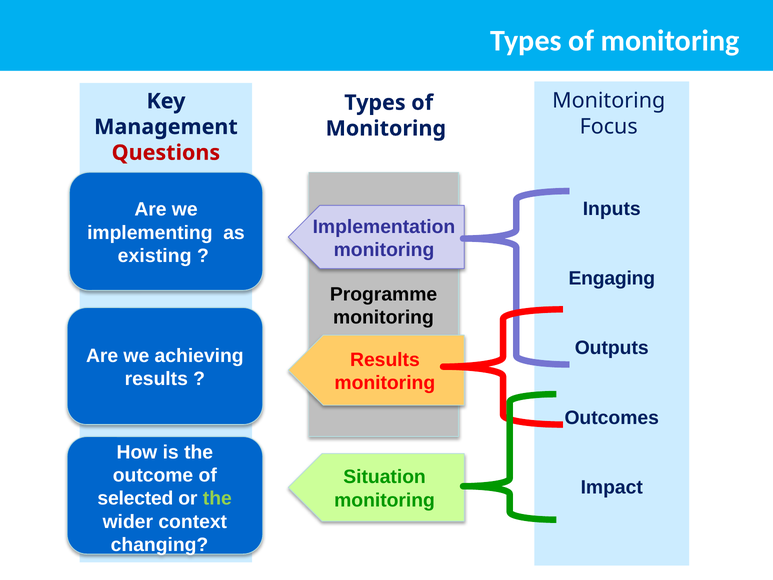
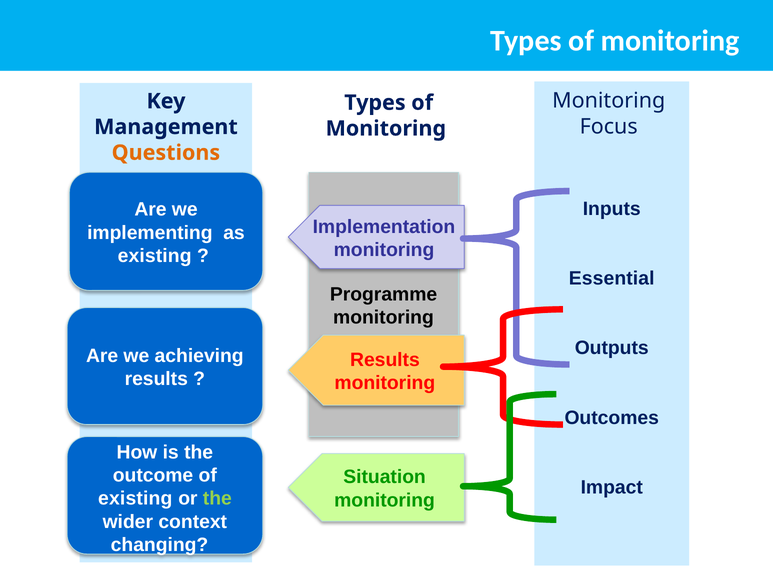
Questions colour: red -> orange
Engaging: Engaging -> Essential
selected at (135, 498): selected -> existing
